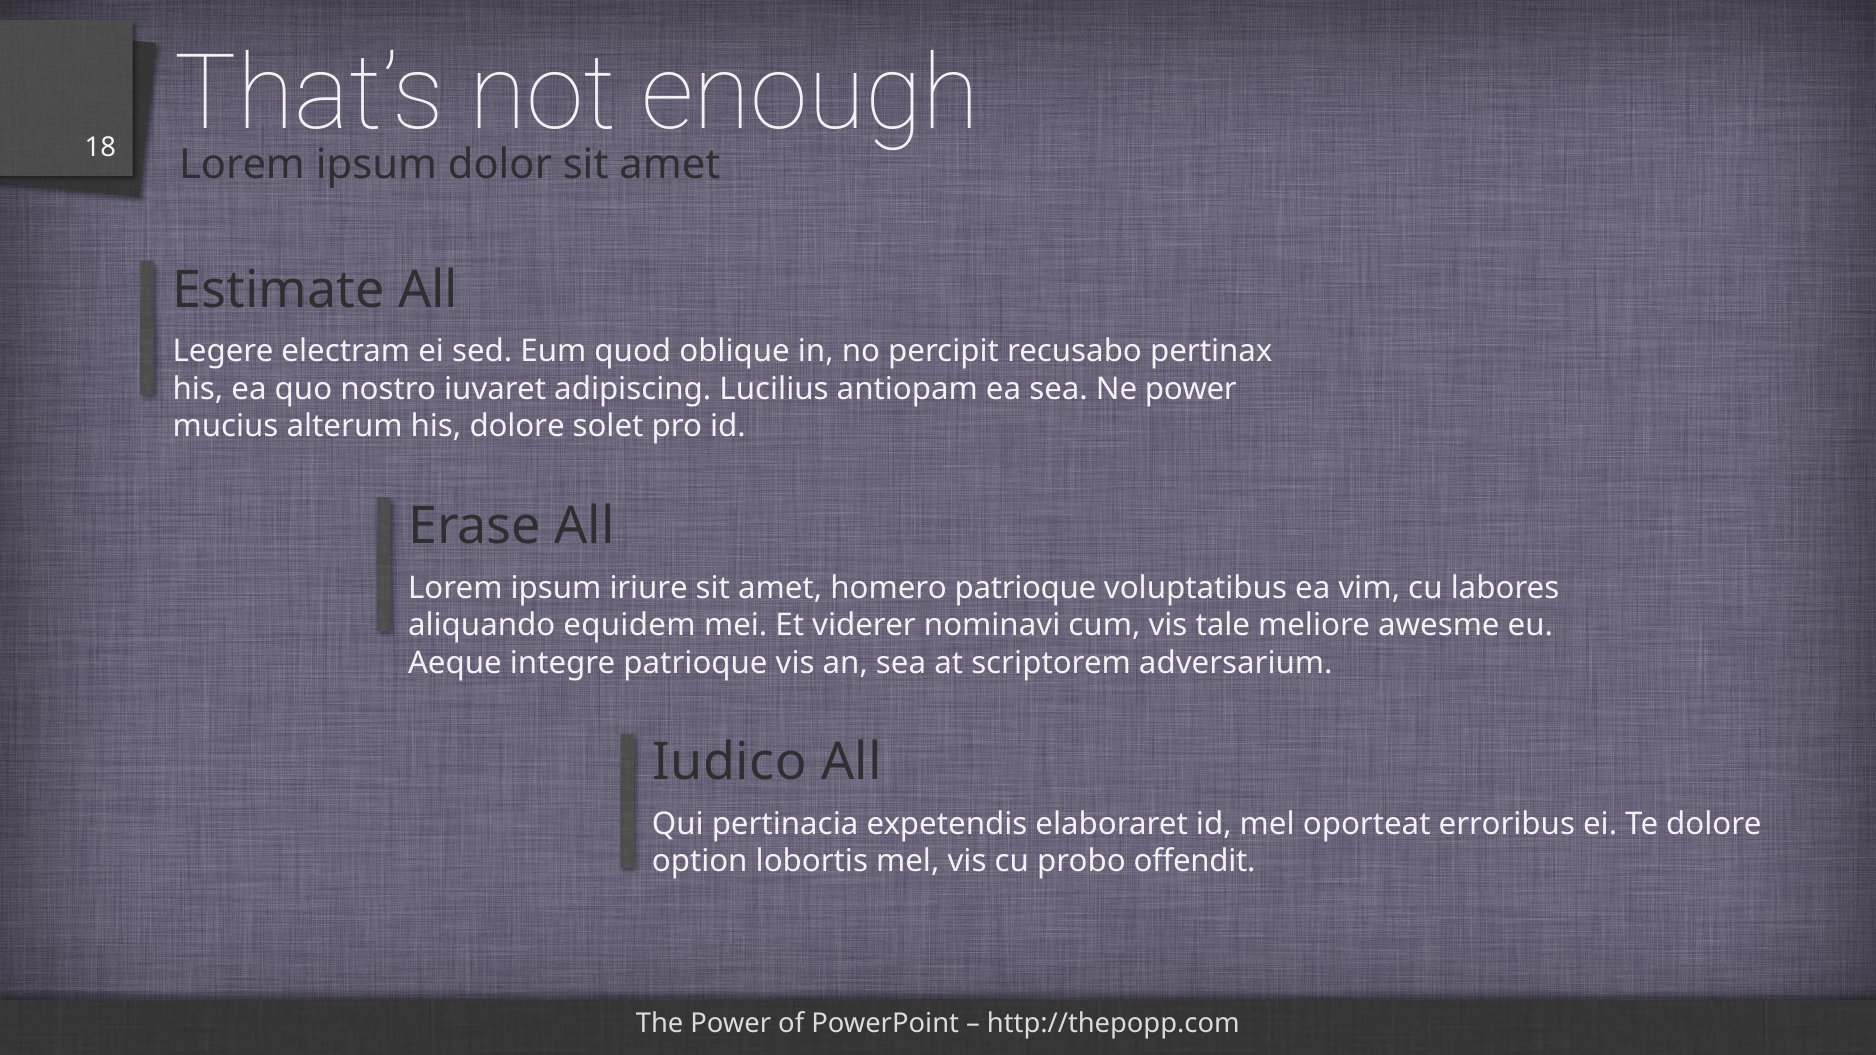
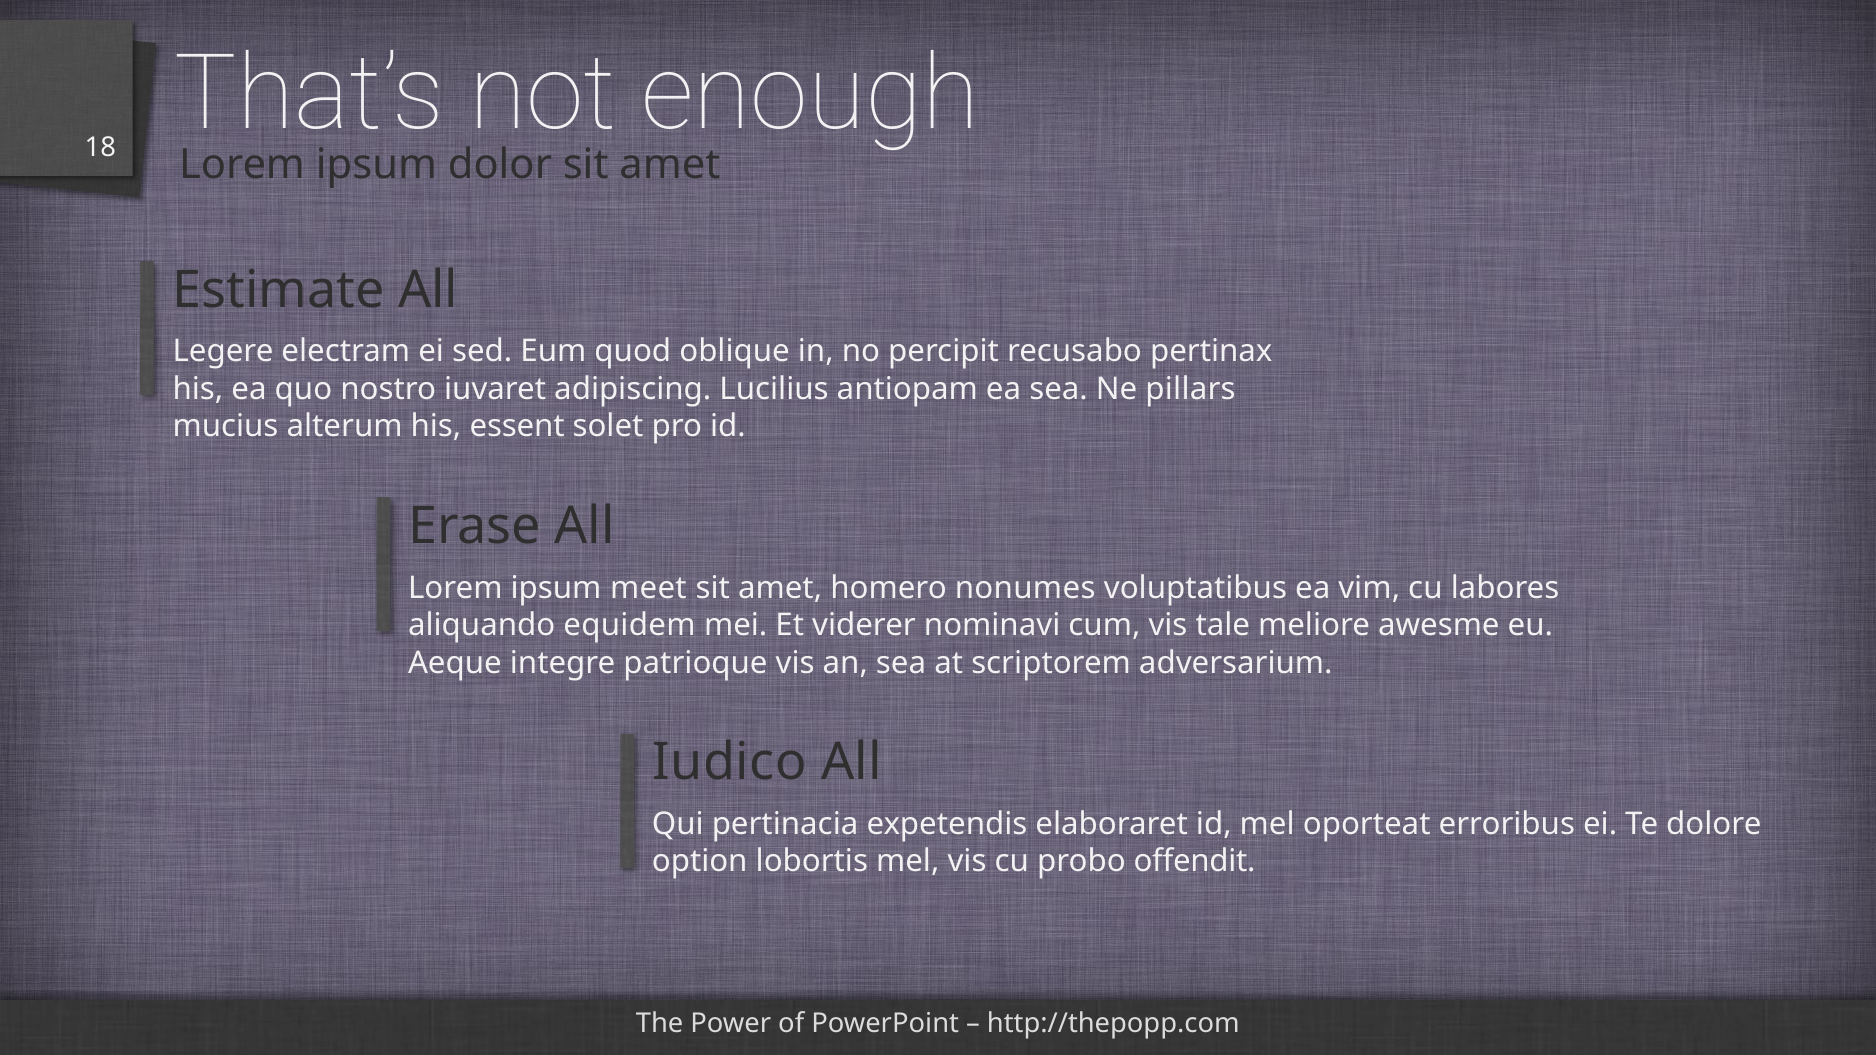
Ne power: power -> pillars
his dolore: dolore -> essent
iriure: iriure -> meet
homero patrioque: patrioque -> nonumes
